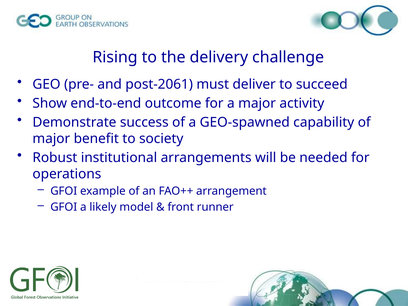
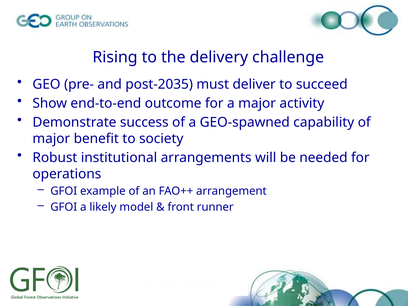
post-2061: post-2061 -> post-2035
